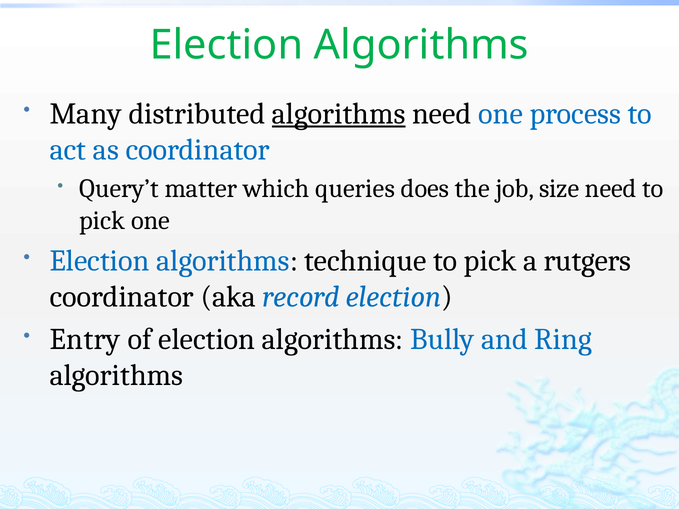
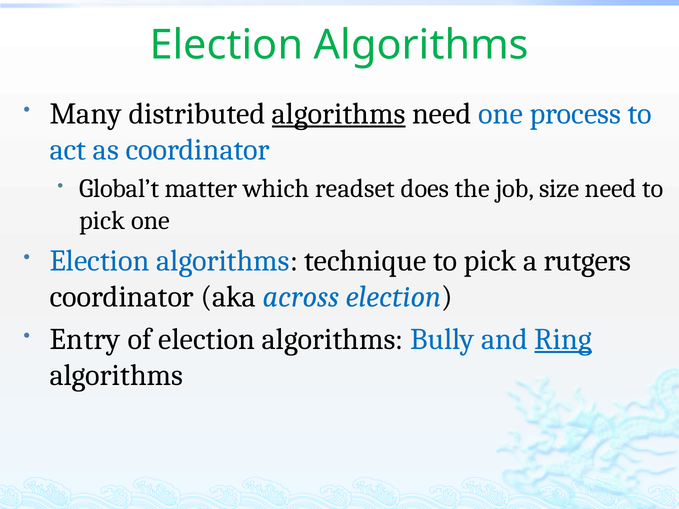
Query’t: Query’t -> Global’t
queries: queries -> readset
record: record -> across
Ring underline: none -> present
